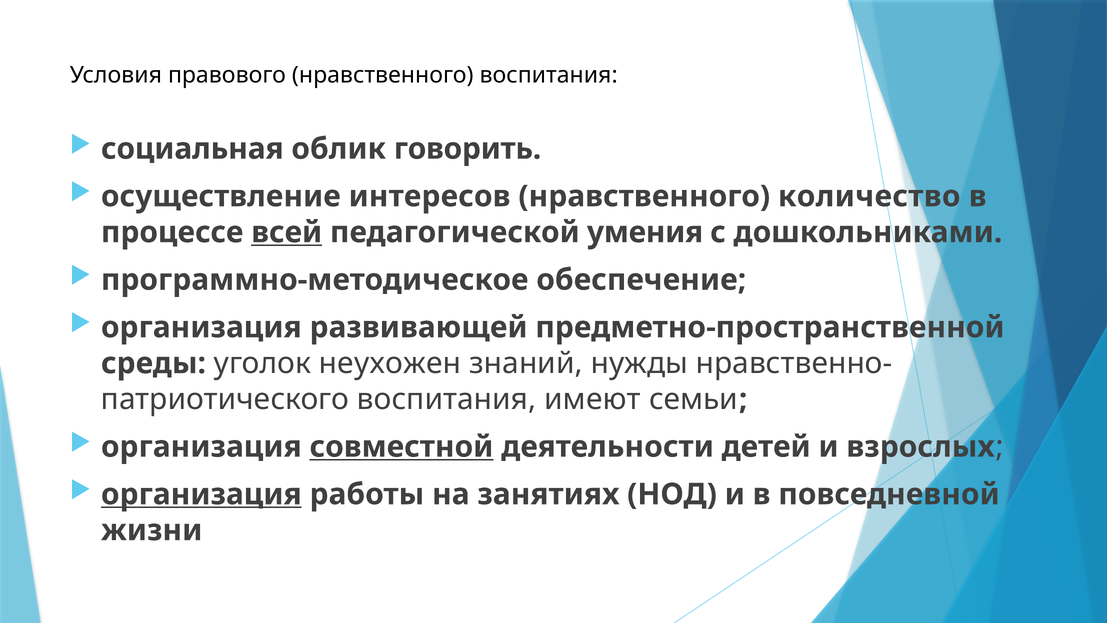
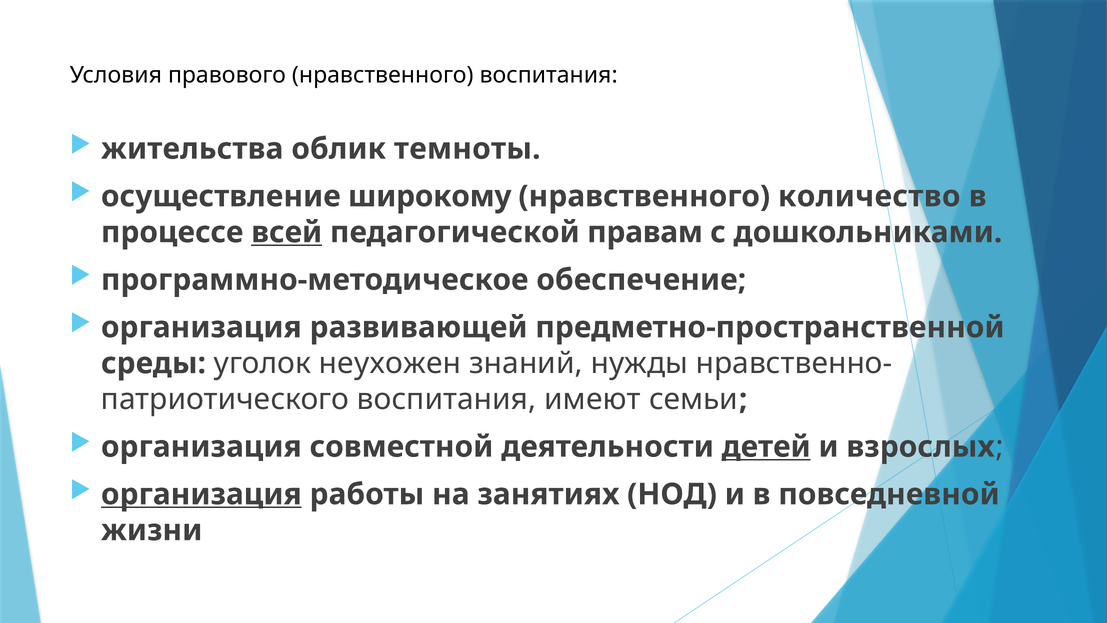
социальная: социальная -> жительства
говорить: говорить -> темноты
интересов: интересов -> широкому
умения: умения -> правам
совместной underline: present -> none
детей underline: none -> present
